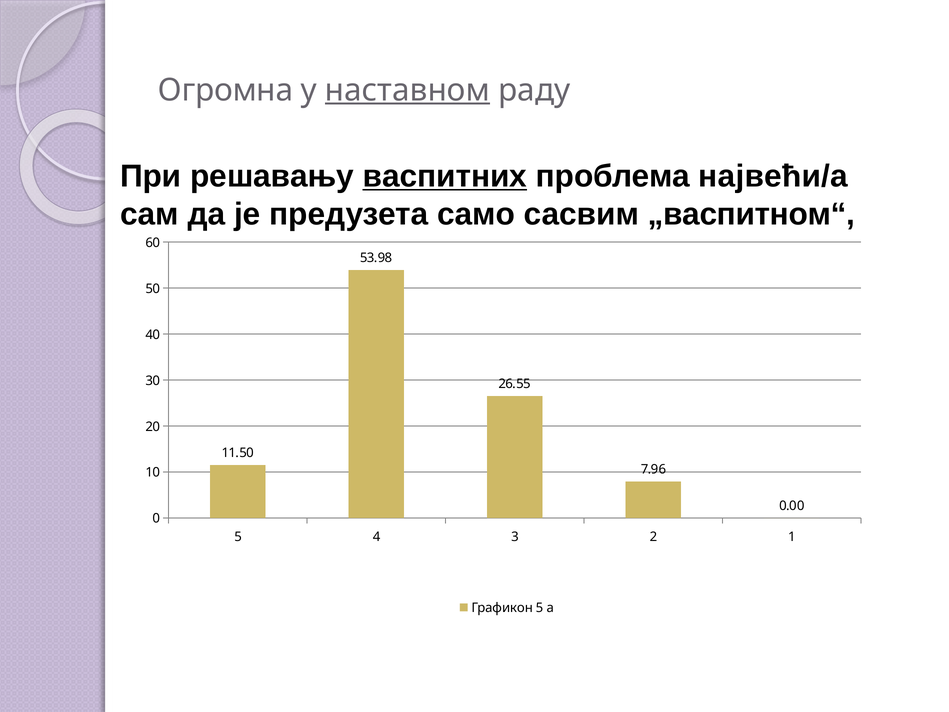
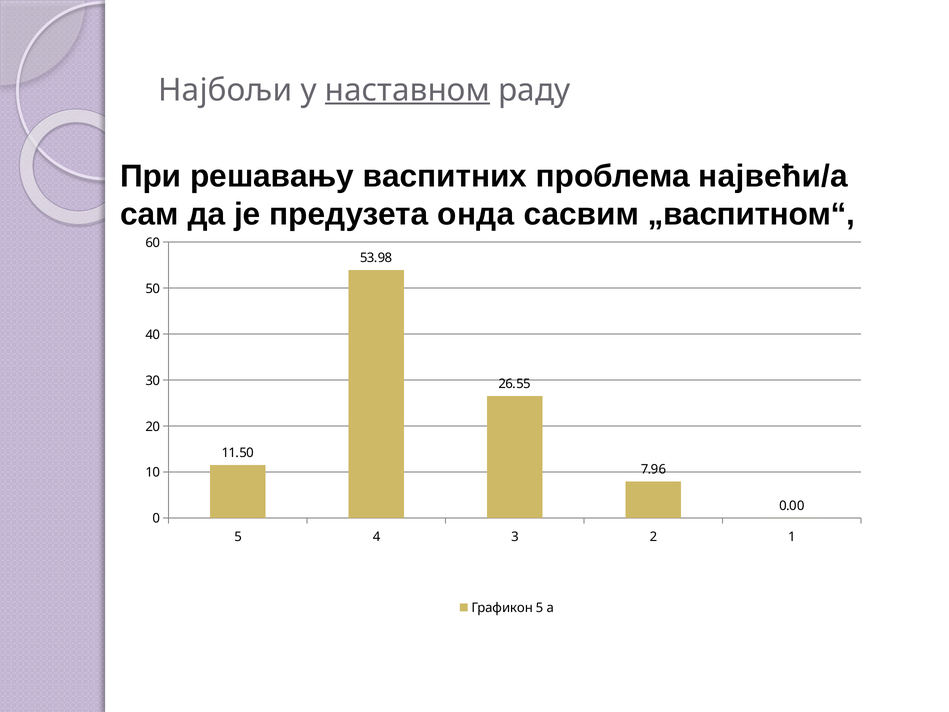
Огромна: Огромна -> Најбољи
васпитних underline: present -> none
само: само -> онда
